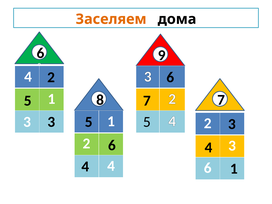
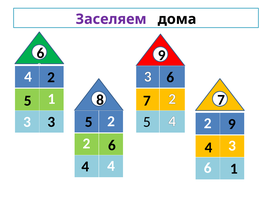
Заселяем colour: orange -> purple
4 3: 3 -> 9
1 at (111, 121): 1 -> 2
